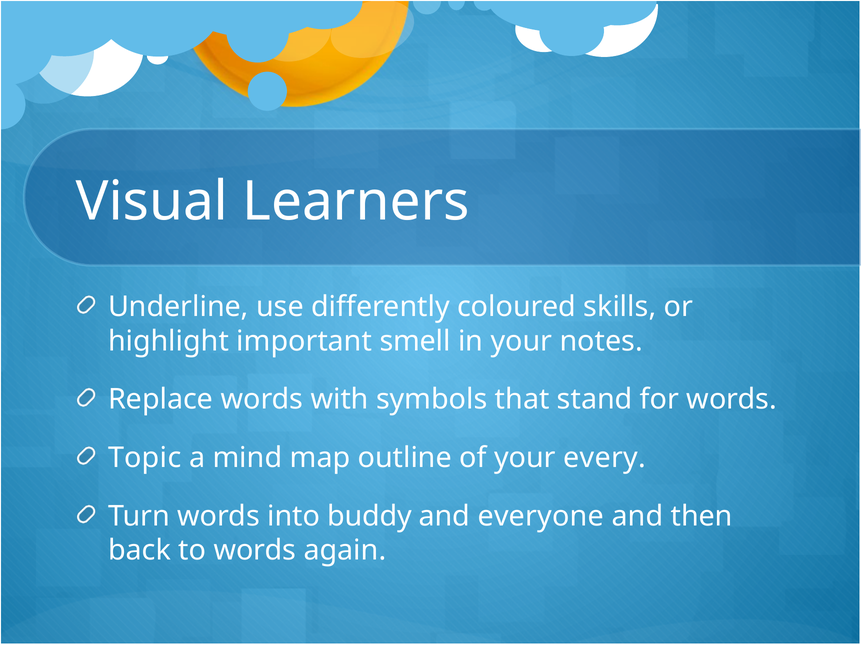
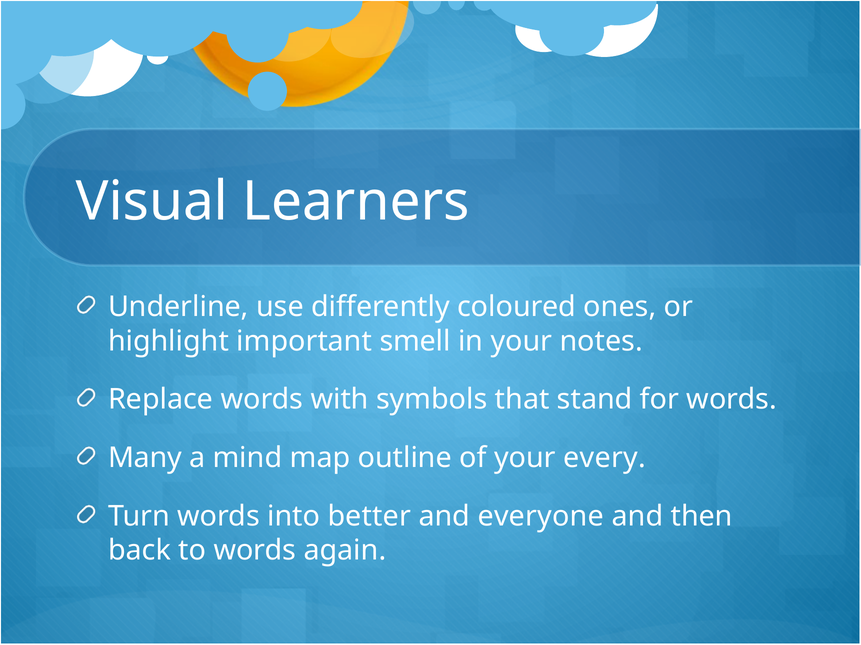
skills: skills -> ones
Topic: Topic -> Many
buddy: buddy -> better
